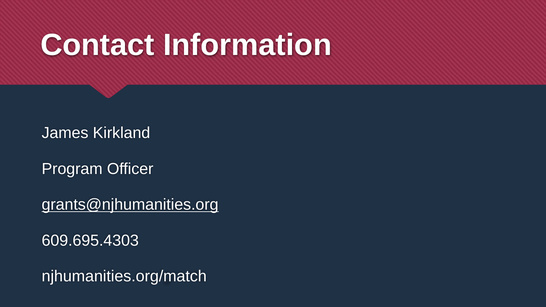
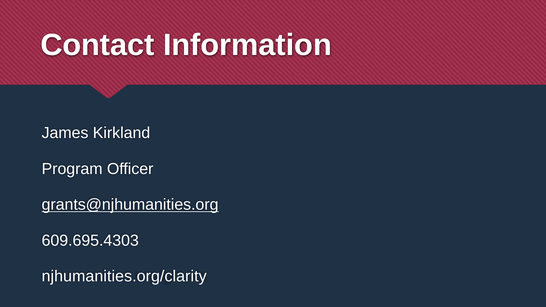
njhumanities.org/match: njhumanities.org/match -> njhumanities.org/clarity
